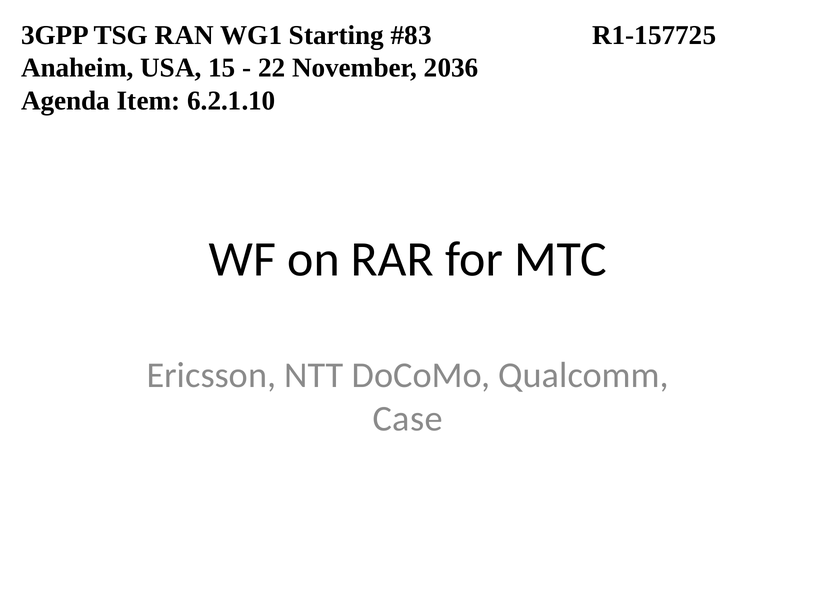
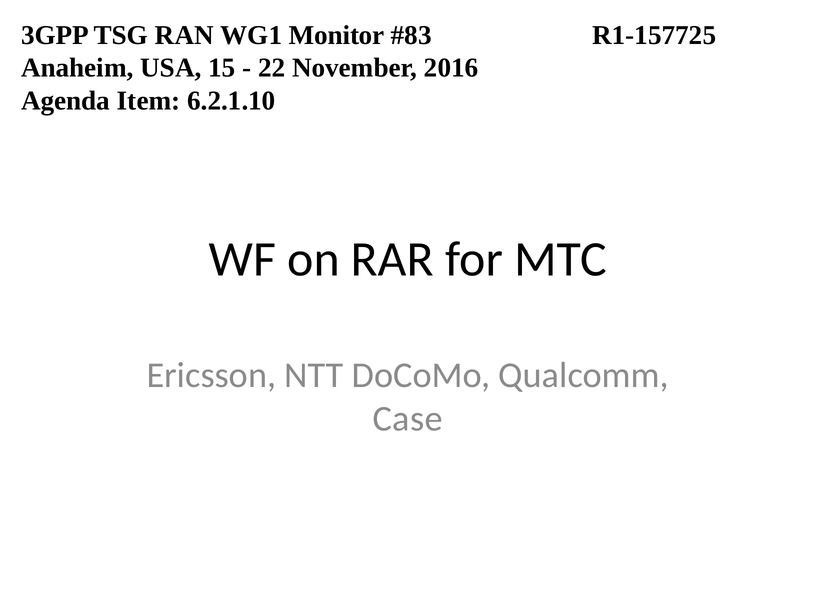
Starting: Starting -> Monitor
2036: 2036 -> 2016
